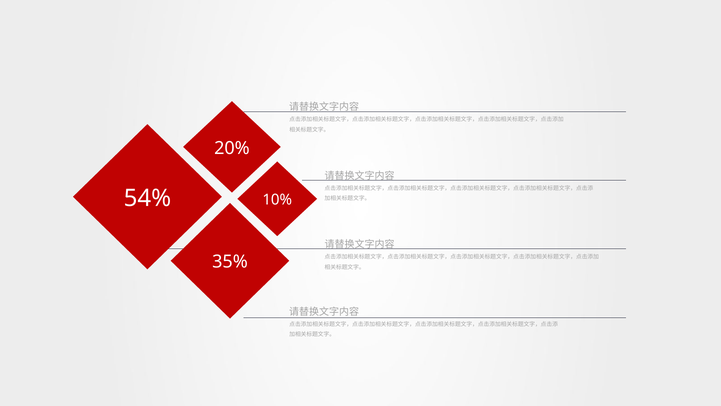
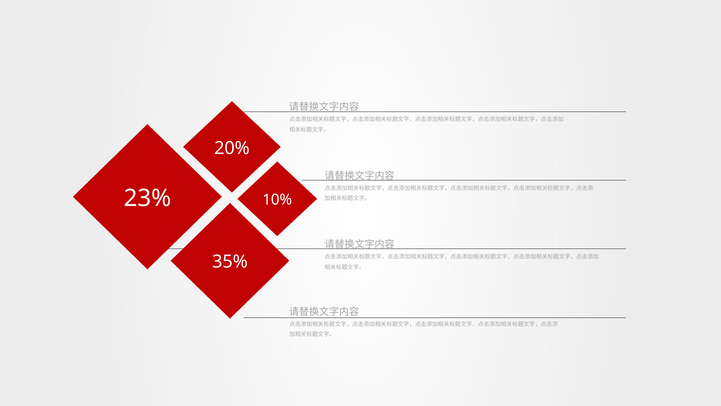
54%: 54% -> 23%
